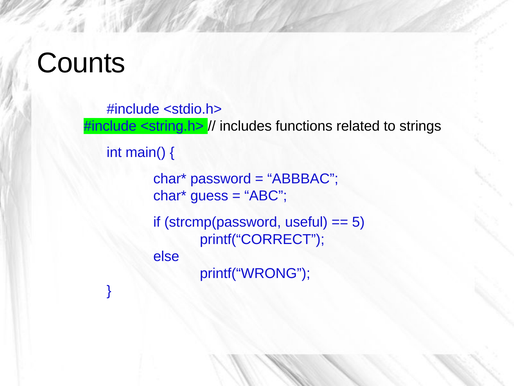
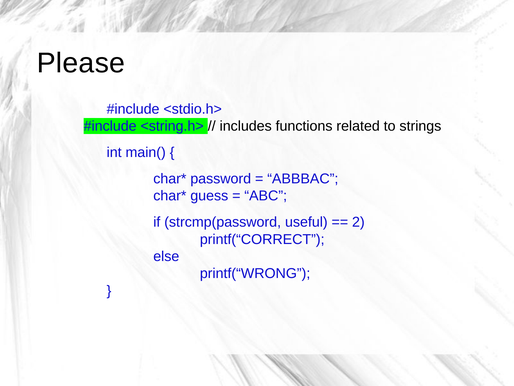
Counts: Counts -> Please
5: 5 -> 2
